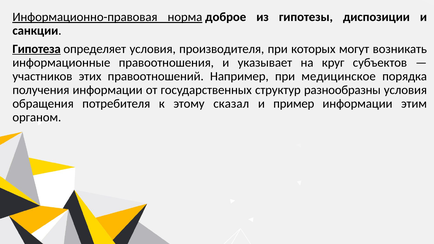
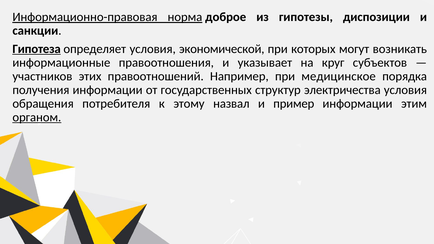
производителя: производителя -> экономической
разнообразны: разнообразны -> электричества
сказал: сказал -> назвал
органом underline: none -> present
